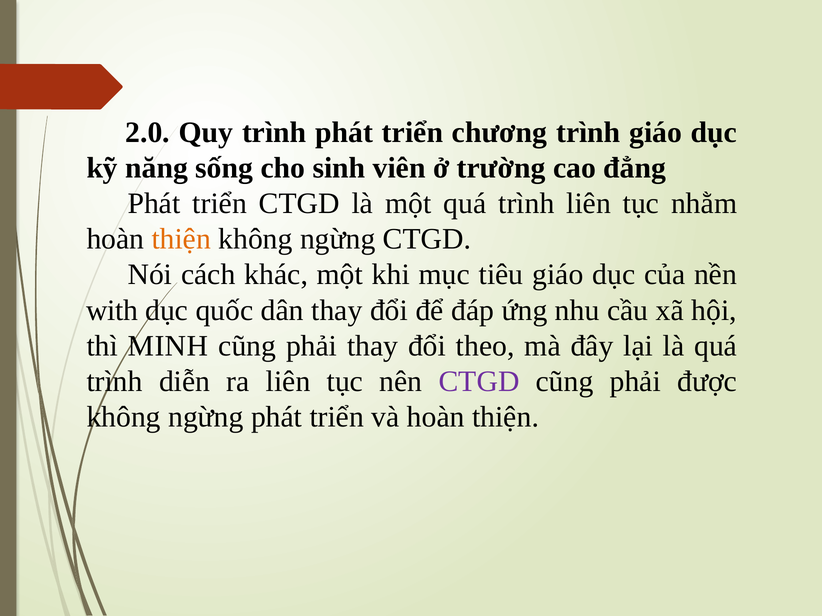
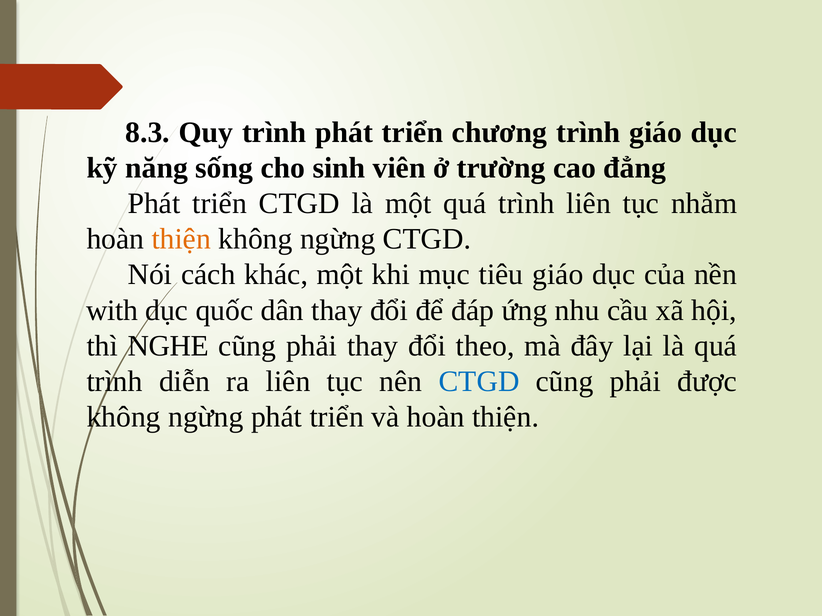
2.0: 2.0 -> 8.3
MINH: MINH -> NGHE
CTGD at (479, 382) colour: purple -> blue
